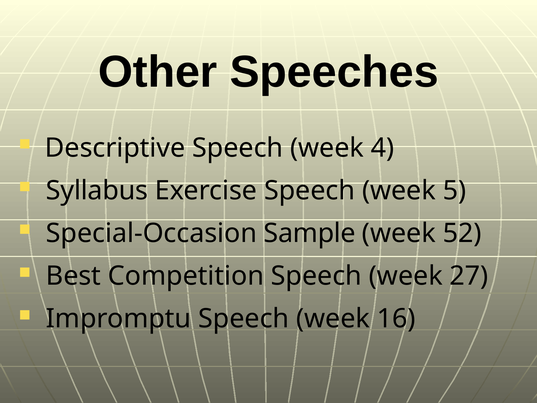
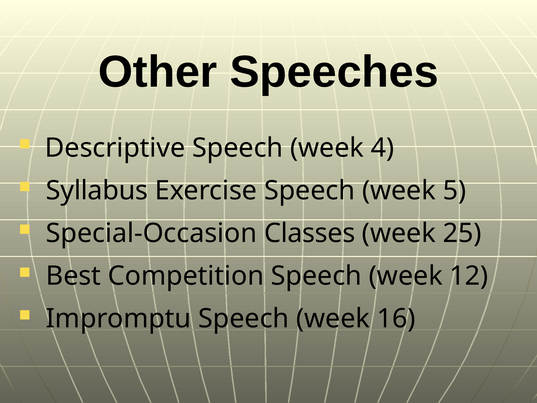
Sample: Sample -> Classes
52: 52 -> 25
27: 27 -> 12
